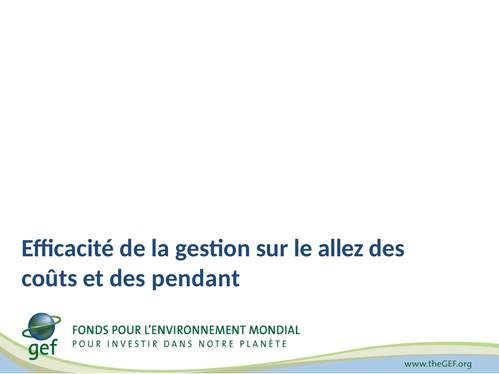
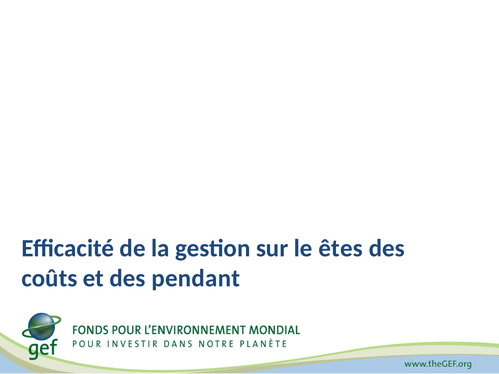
allez: allez -> êtes
